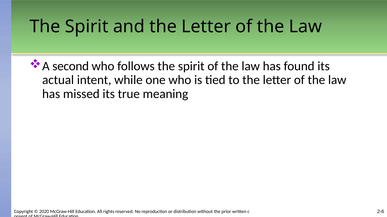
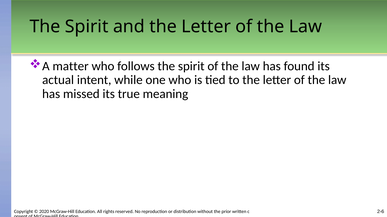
second: second -> matter
